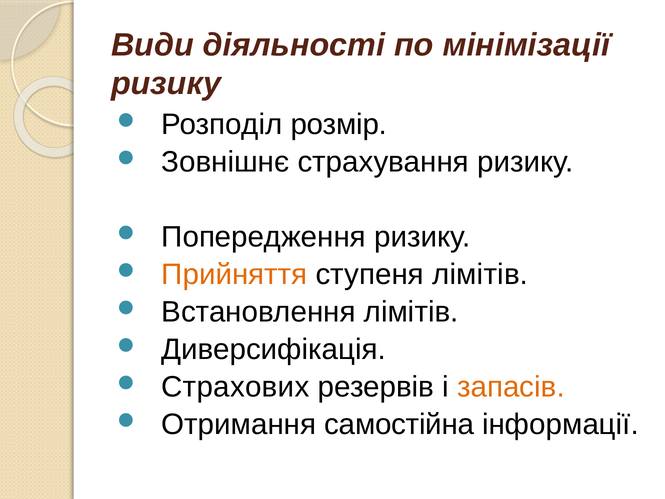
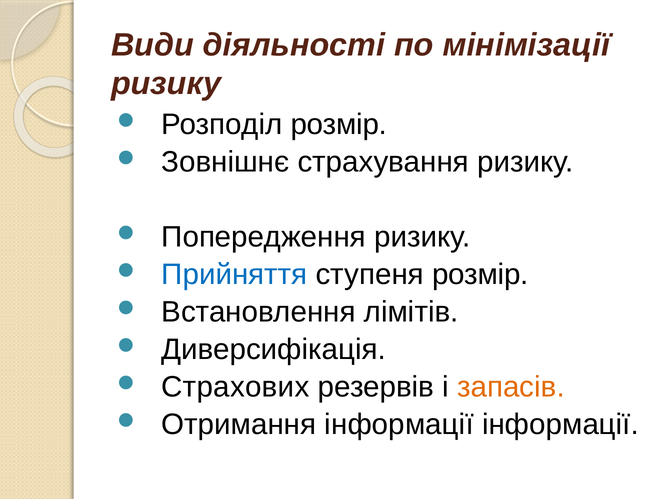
Прийняття colour: orange -> blue
ступеня лімітів: лімітів -> розмір
Отримання самостійна: самостійна -> інформації
